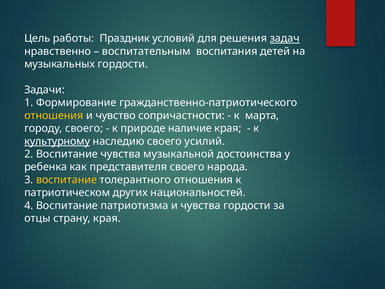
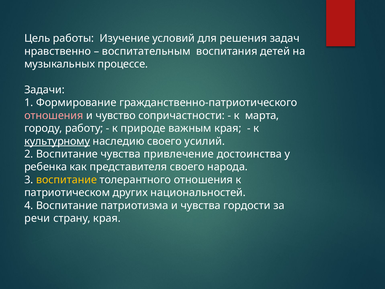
Праздник: Праздник -> Изучение
задач underline: present -> none
музыкальных гордости: гордости -> процессе
отношения at (54, 115) colour: yellow -> pink
городу своего: своего -> работу
наличие: наличие -> важным
музыкальной: музыкальной -> привлечение
отцы: отцы -> речи
